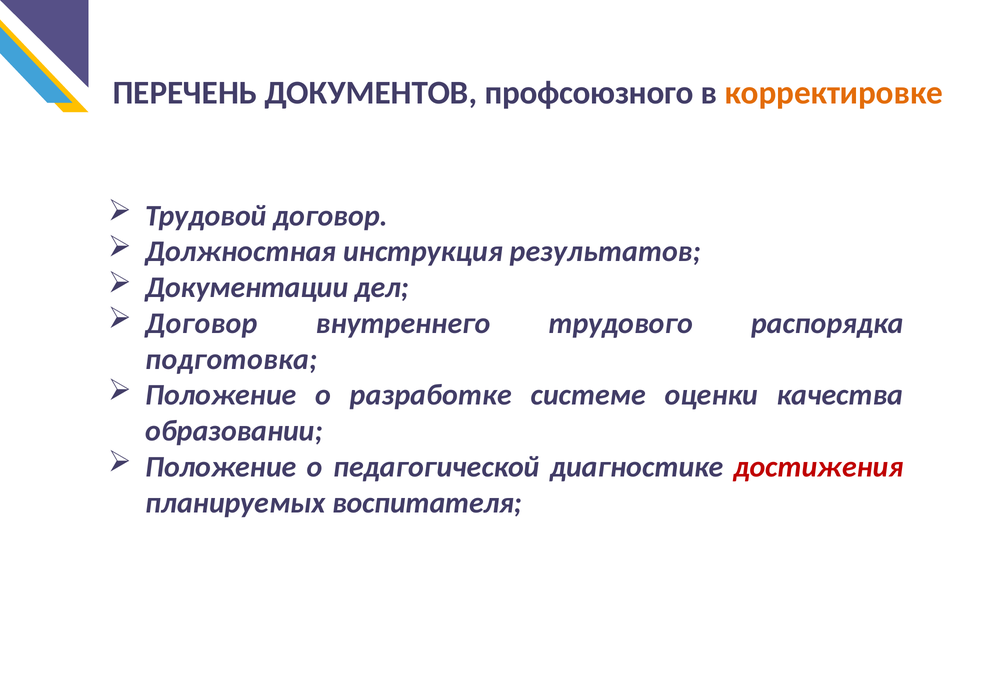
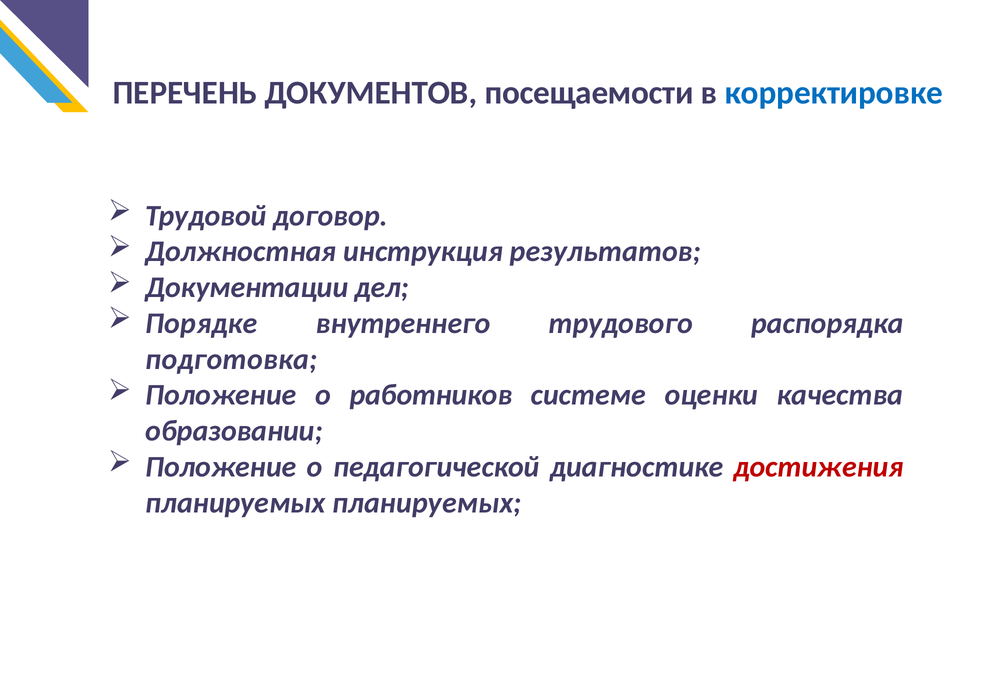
профсоюзного: профсоюзного -> посещаемости
корректировке colour: orange -> blue
Договор at (201, 324): Договор -> Порядке
разработке: разработке -> работников
планируемых воспитателя: воспитателя -> планируемых
